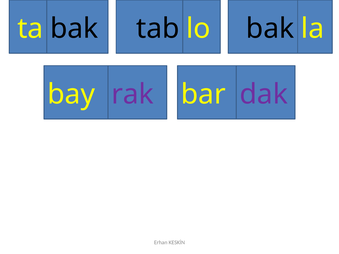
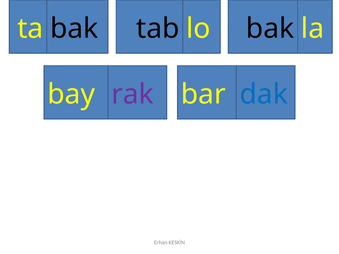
dak colour: purple -> blue
